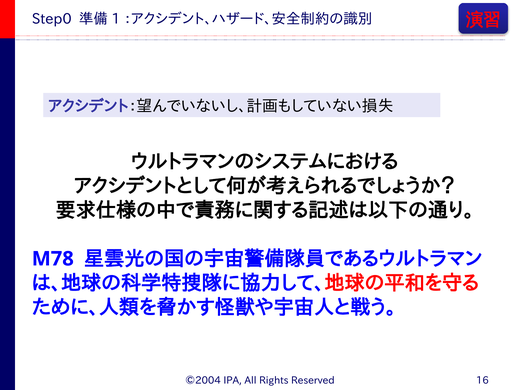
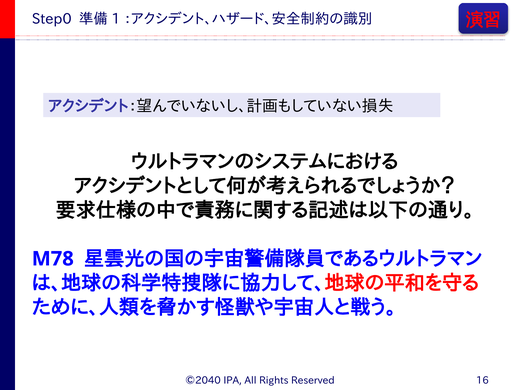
©2004: ©2004 -> ©2040
